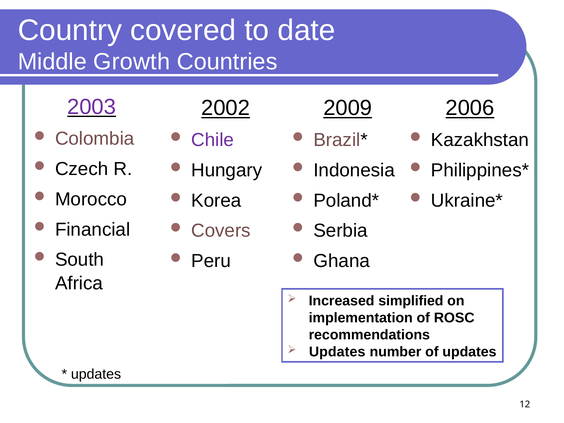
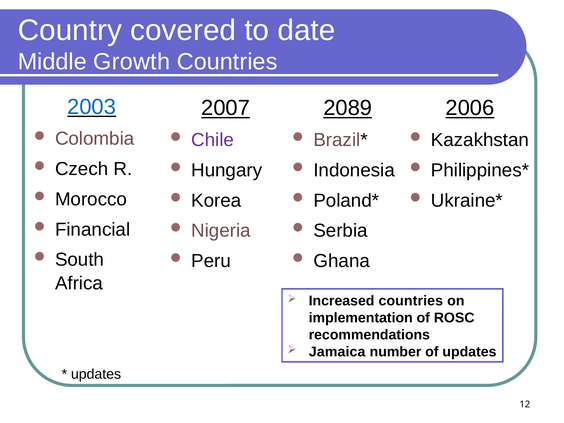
2003 colour: purple -> blue
2002: 2002 -> 2007
2009: 2009 -> 2089
Covers: Covers -> Nigeria
Increased simplified: simplified -> countries
Updates at (337, 352): Updates -> Jamaica
